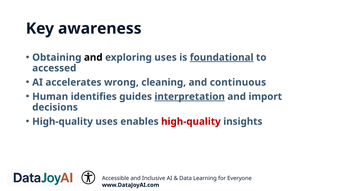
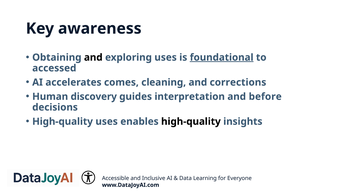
wrong: wrong -> comes
continuous: continuous -> corrections
identifies: identifies -> discovery
interpretation underline: present -> none
import: import -> before
high-quality at (191, 121) colour: red -> black
